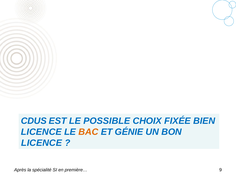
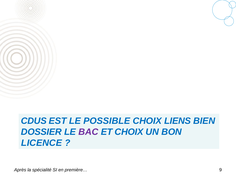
FIXÉE: FIXÉE -> LIENS
LICENCE at (41, 132): LICENCE -> DOSSIER
BAC colour: orange -> purple
ET GÉNIE: GÉNIE -> CHOIX
